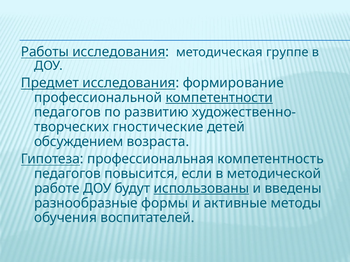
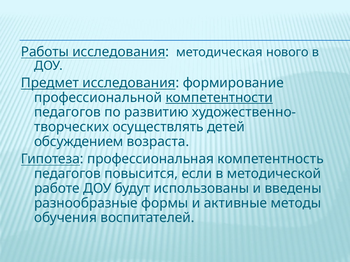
группе: группе -> нового
гностические: гностические -> осуществлять
использованы underline: present -> none
